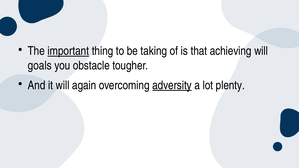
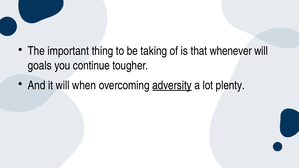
important underline: present -> none
achieving: achieving -> whenever
obstacle: obstacle -> continue
again: again -> when
